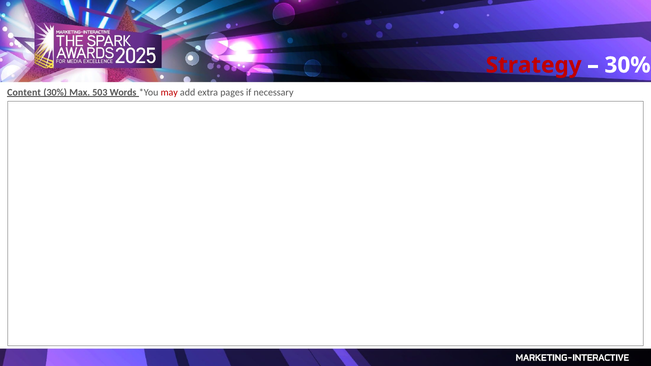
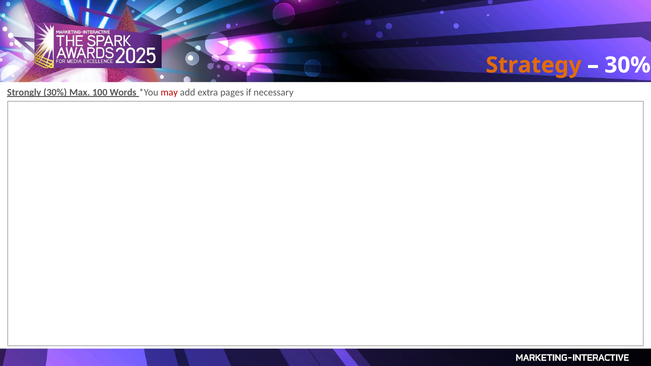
Strategy colour: red -> orange
Content: Content -> Strongly
503: 503 -> 100
